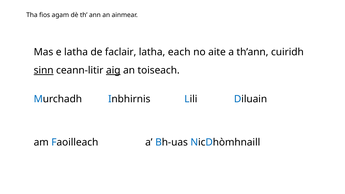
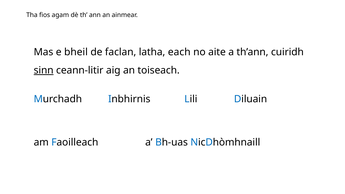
e latha: latha -> bheil
faclair: faclair -> faclan
aig underline: present -> none
